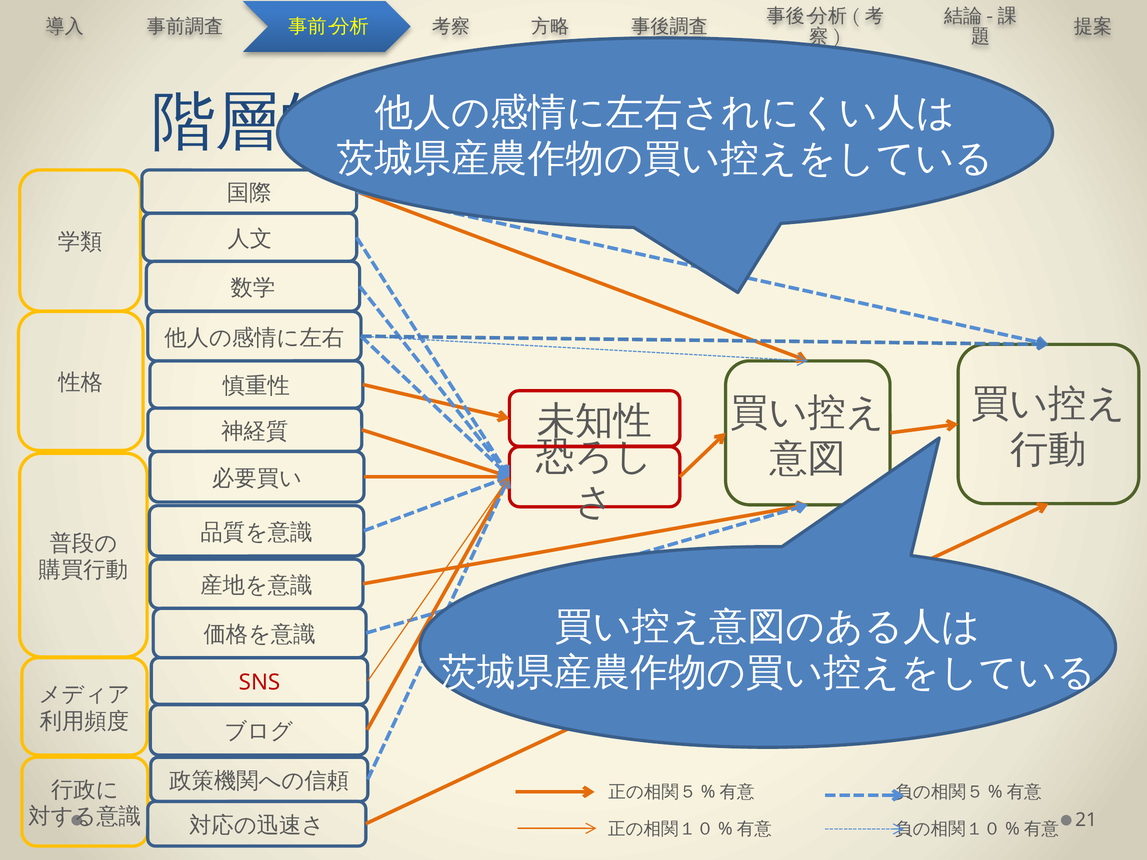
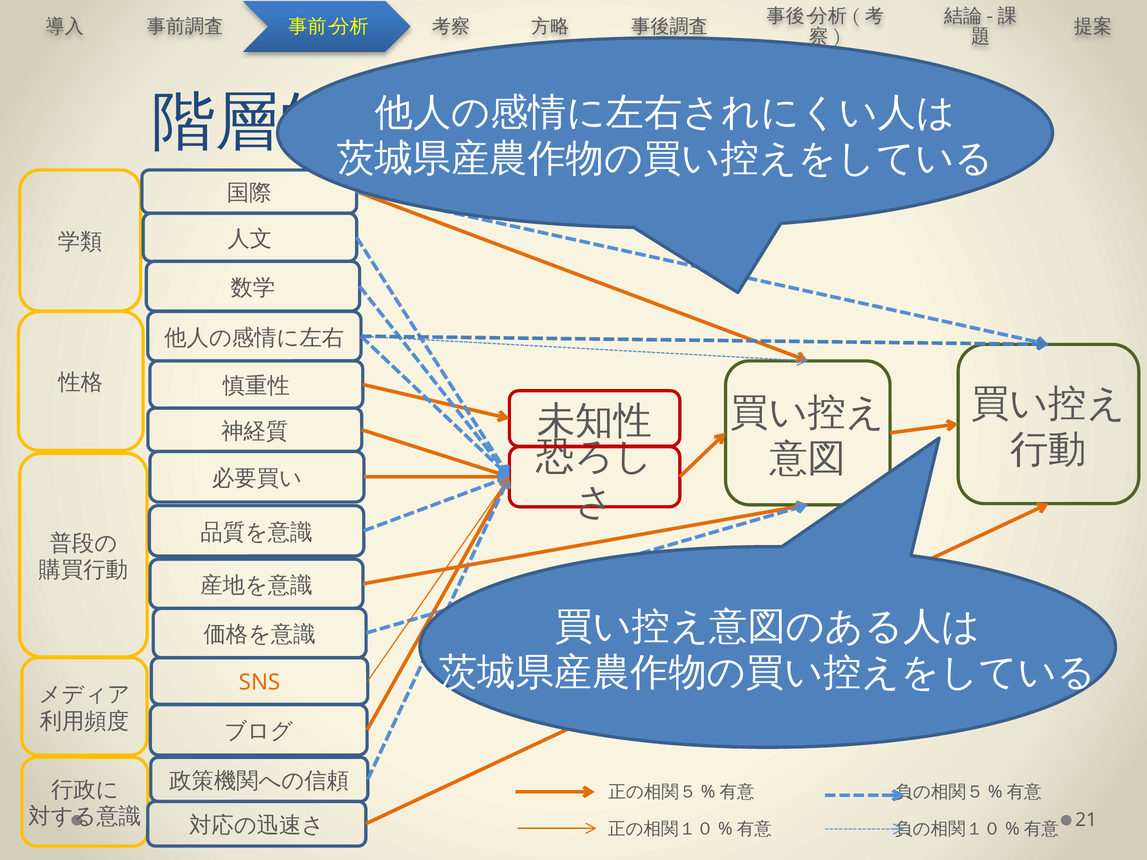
SNS colour: red -> orange
